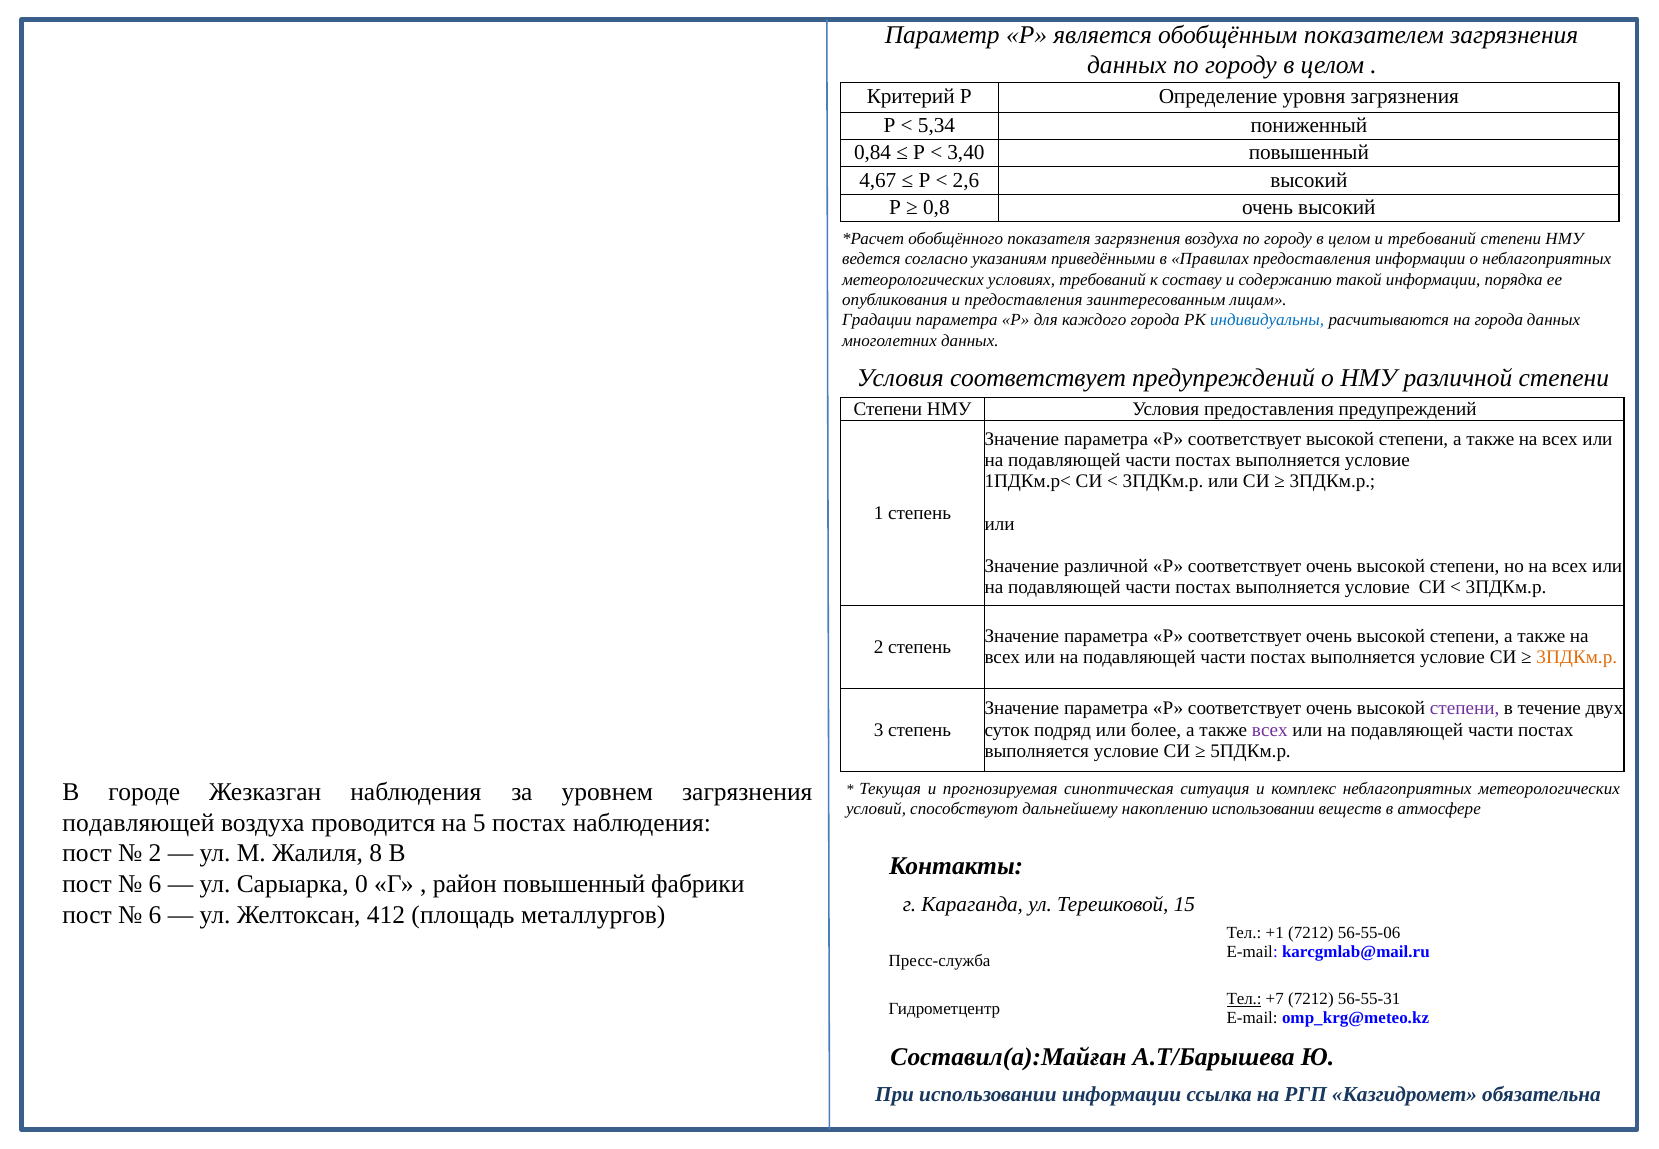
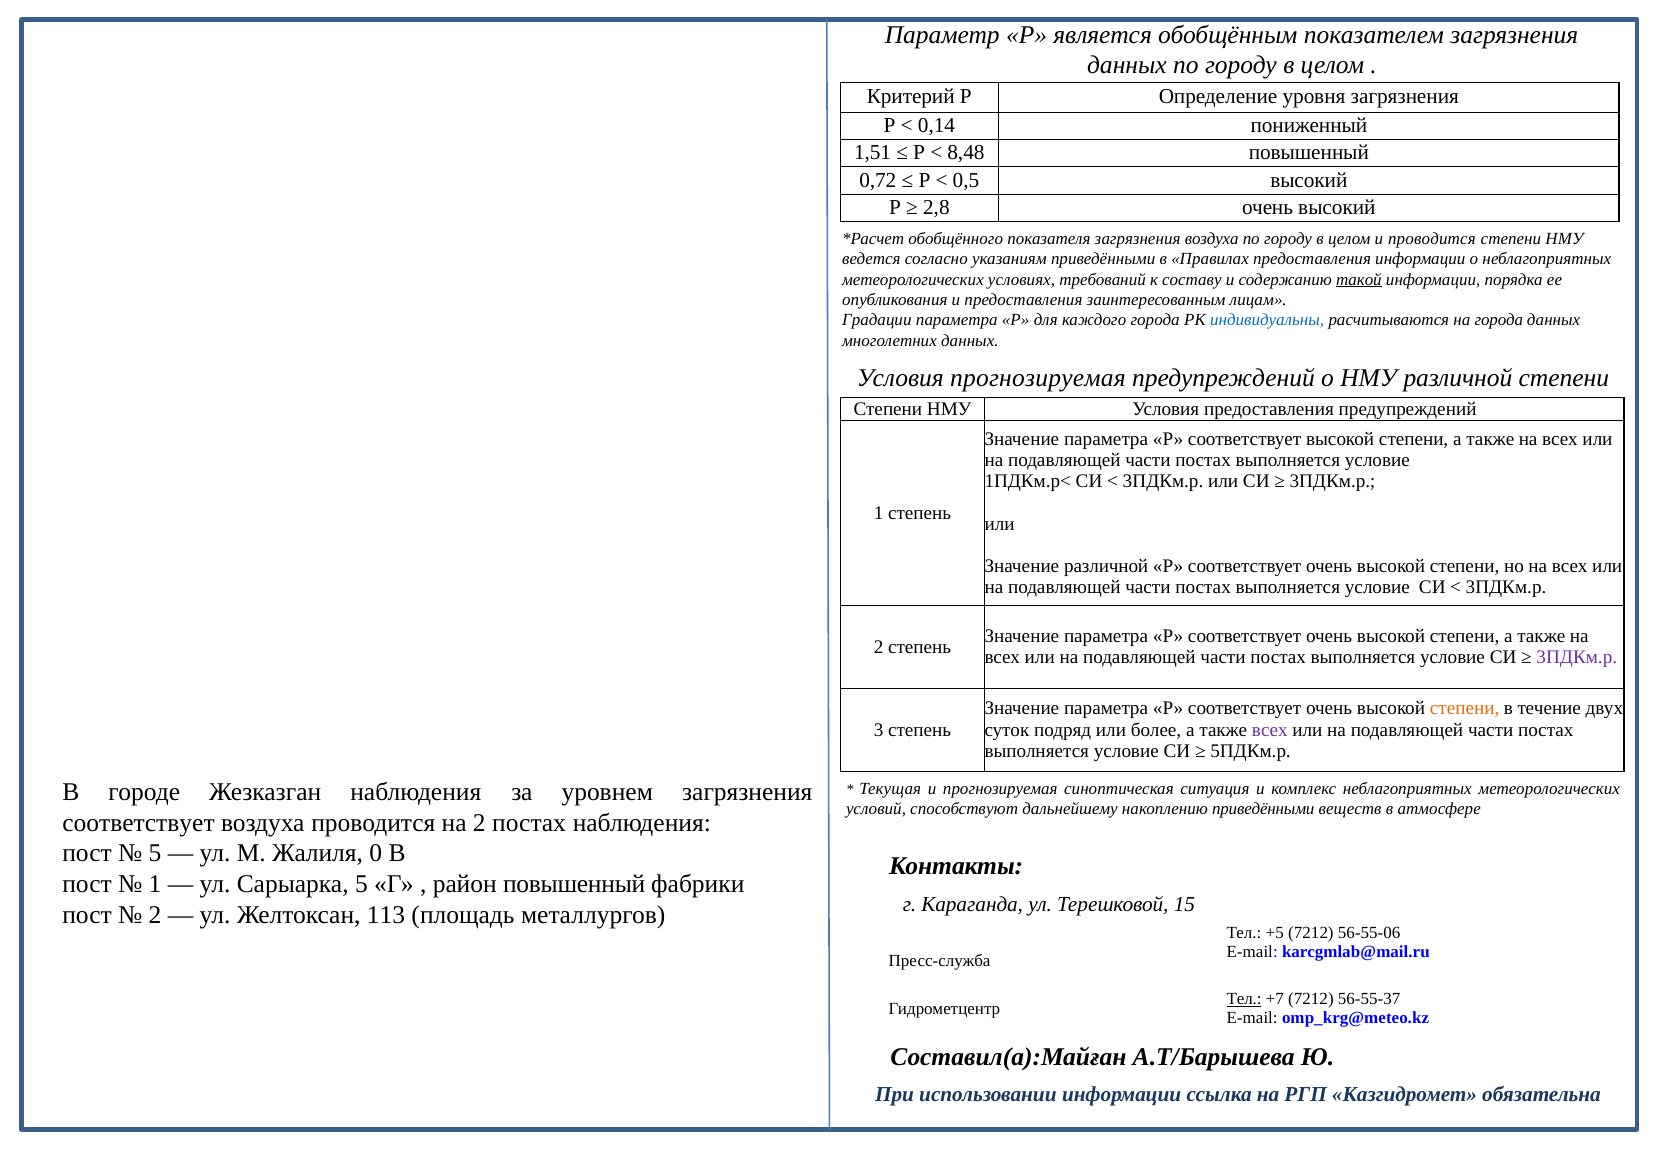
5,34: 5,34 -> 0,14
0,84: 0,84 -> 1,51
3,40: 3,40 -> 8,48
4,67: 4,67 -> 0,72
2,6: 2,6 -> 0,5
0,8: 0,8 -> 2,8
и требований: требований -> проводится
такой underline: none -> present
Условия соответствует: соответствует -> прогнозируемая
3ПДКм.р at (1577, 657) colour: orange -> purple
степени at (1465, 708) colour: purple -> orange
накоплению использовании: использовании -> приведёнными
подавляющей at (138, 822): подавляющей -> соответствует
на 5: 5 -> 2
2 at (155, 853): 2 -> 5
8: 8 -> 0
6 at (155, 884): 6 -> 1
Сарыарка 0: 0 -> 5
6 at (155, 914): 6 -> 2
412: 412 -> 113
+1: +1 -> +5
56-55-31: 56-55-31 -> 56-55-37
